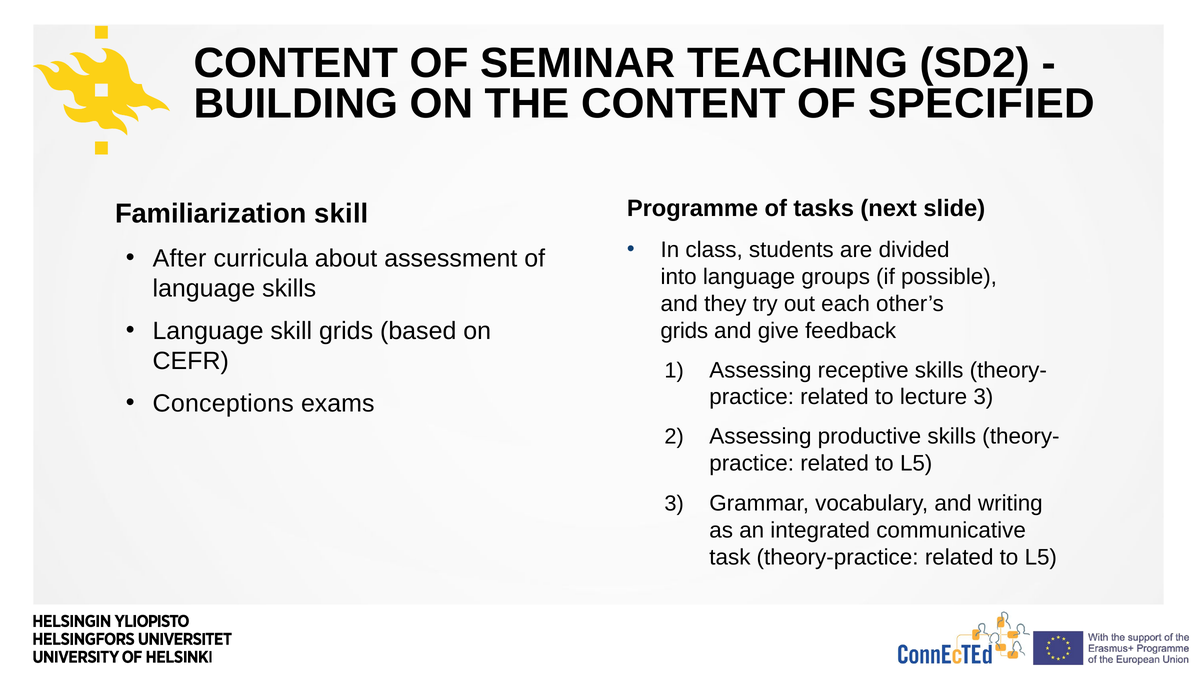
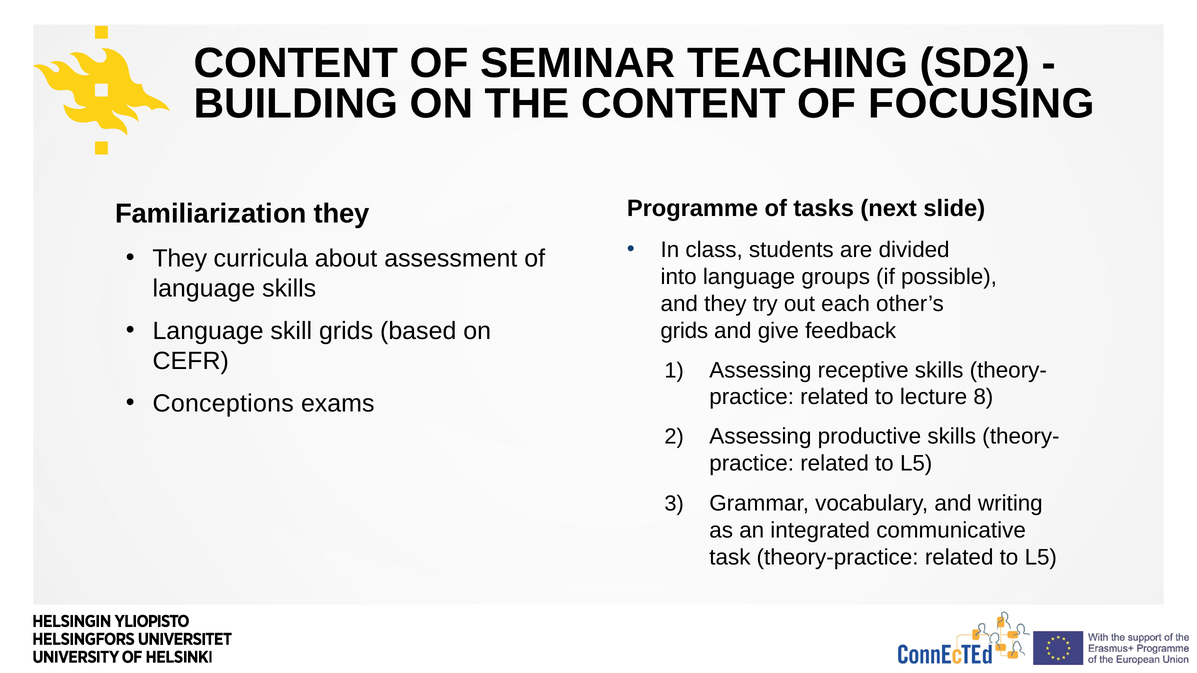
SPECIFIED: SPECIFIED -> FOCUSING
Familiarization skill: skill -> they
After at (180, 259): After -> They
lecture 3: 3 -> 8
